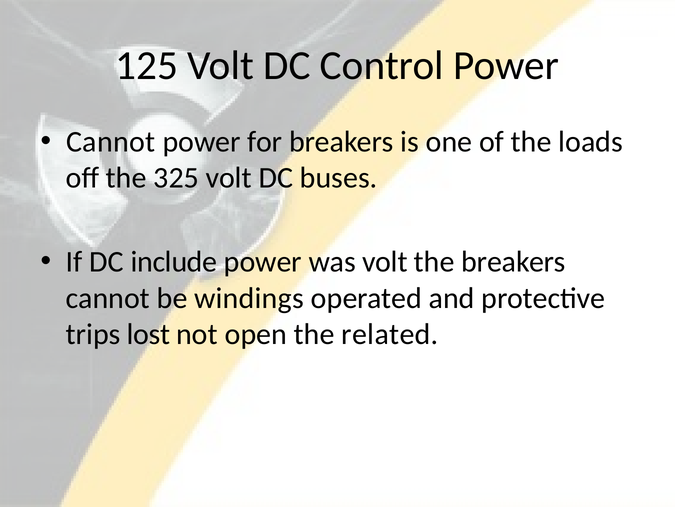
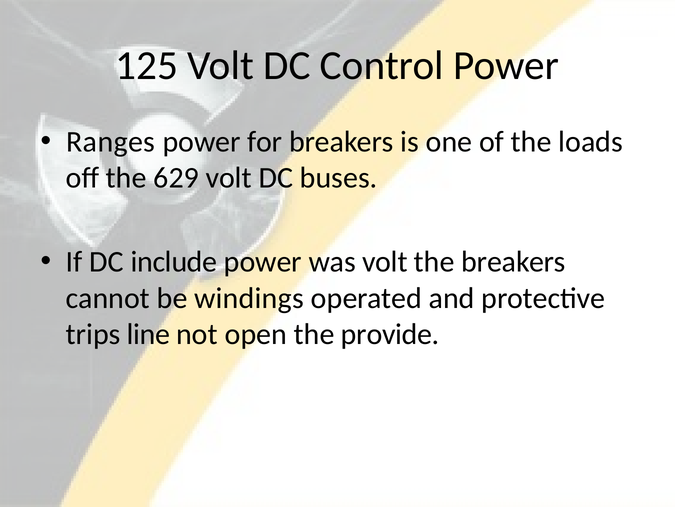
Cannot at (111, 142): Cannot -> Ranges
325: 325 -> 629
lost: lost -> line
related: related -> provide
